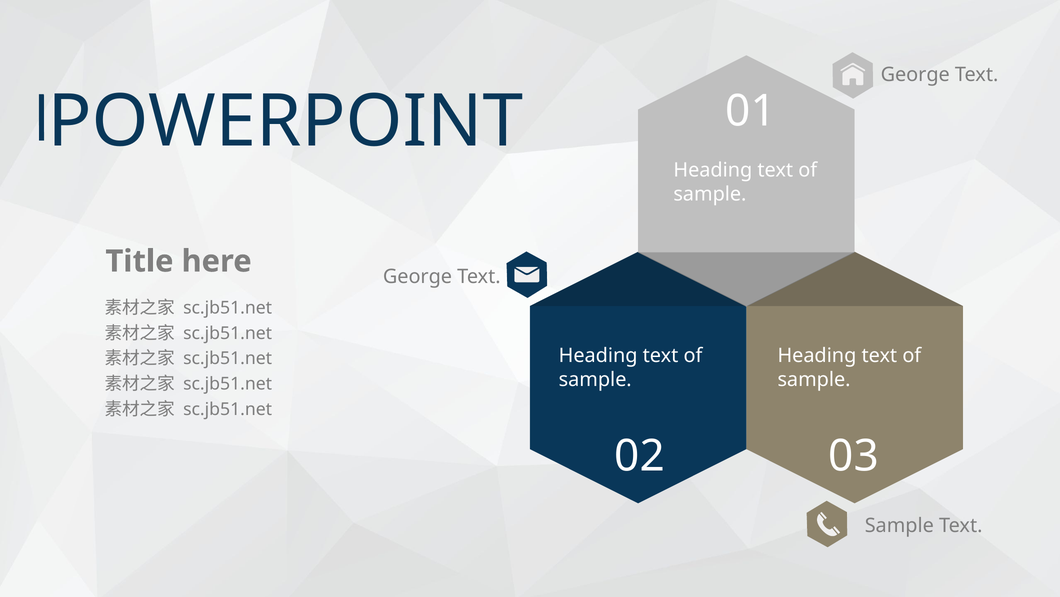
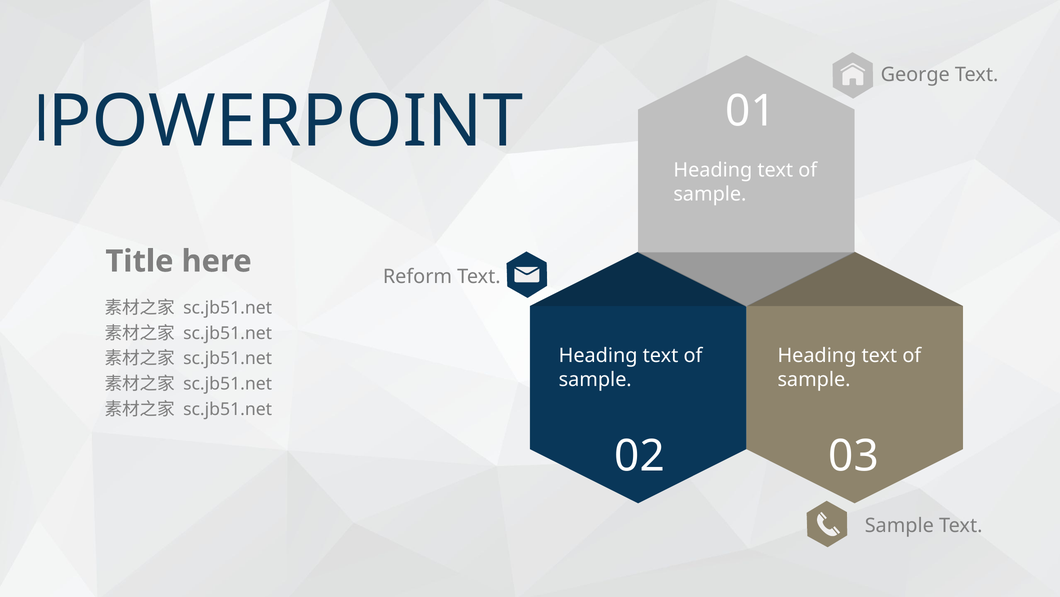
George at (417, 276): George -> Reform
